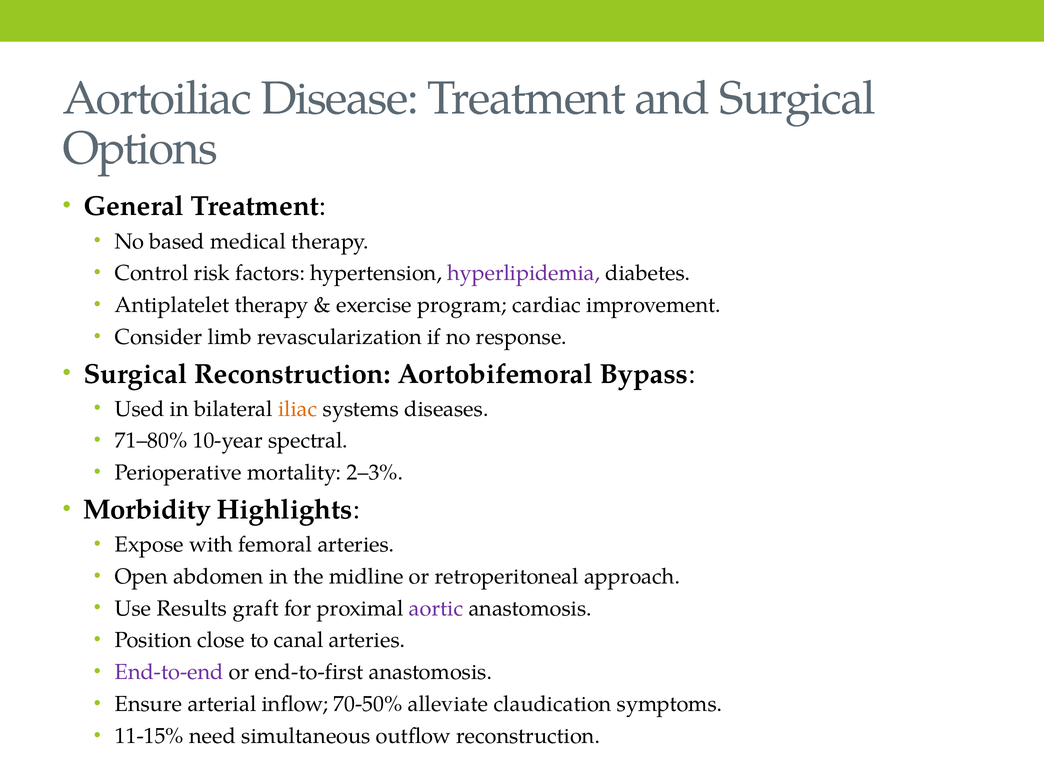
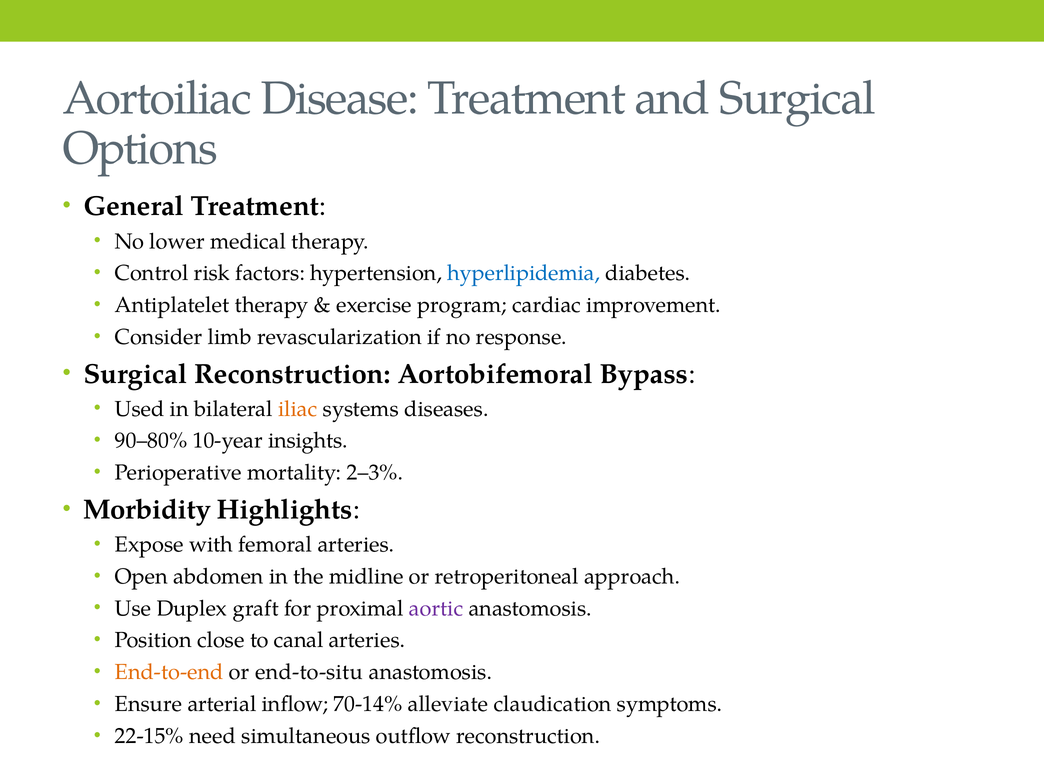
based: based -> lower
hyperlipidemia colour: purple -> blue
71–80%: 71–80% -> 90–80%
spectral: spectral -> insights
Results: Results -> Duplex
End-to-end colour: purple -> orange
end-to-first: end-to-first -> end-to-situ
70-50%: 70-50% -> 70-14%
11-15%: 11-15% -> 22-15%
